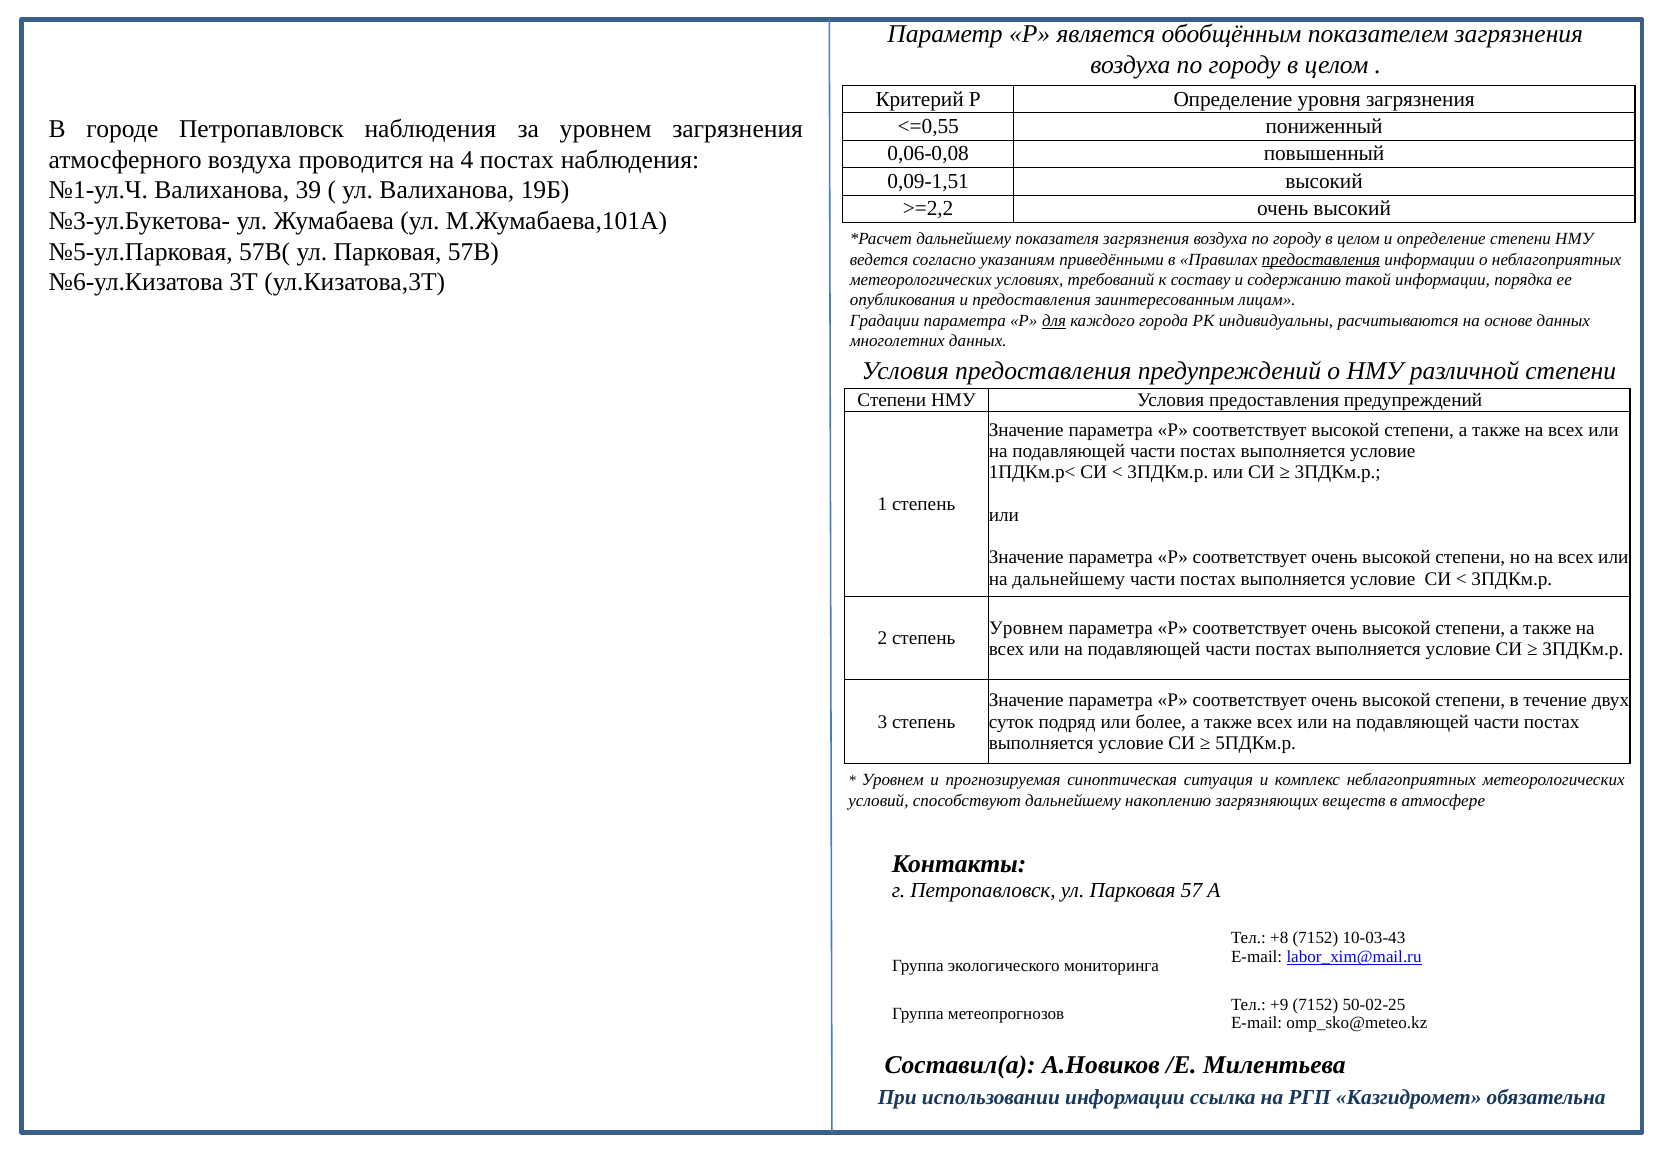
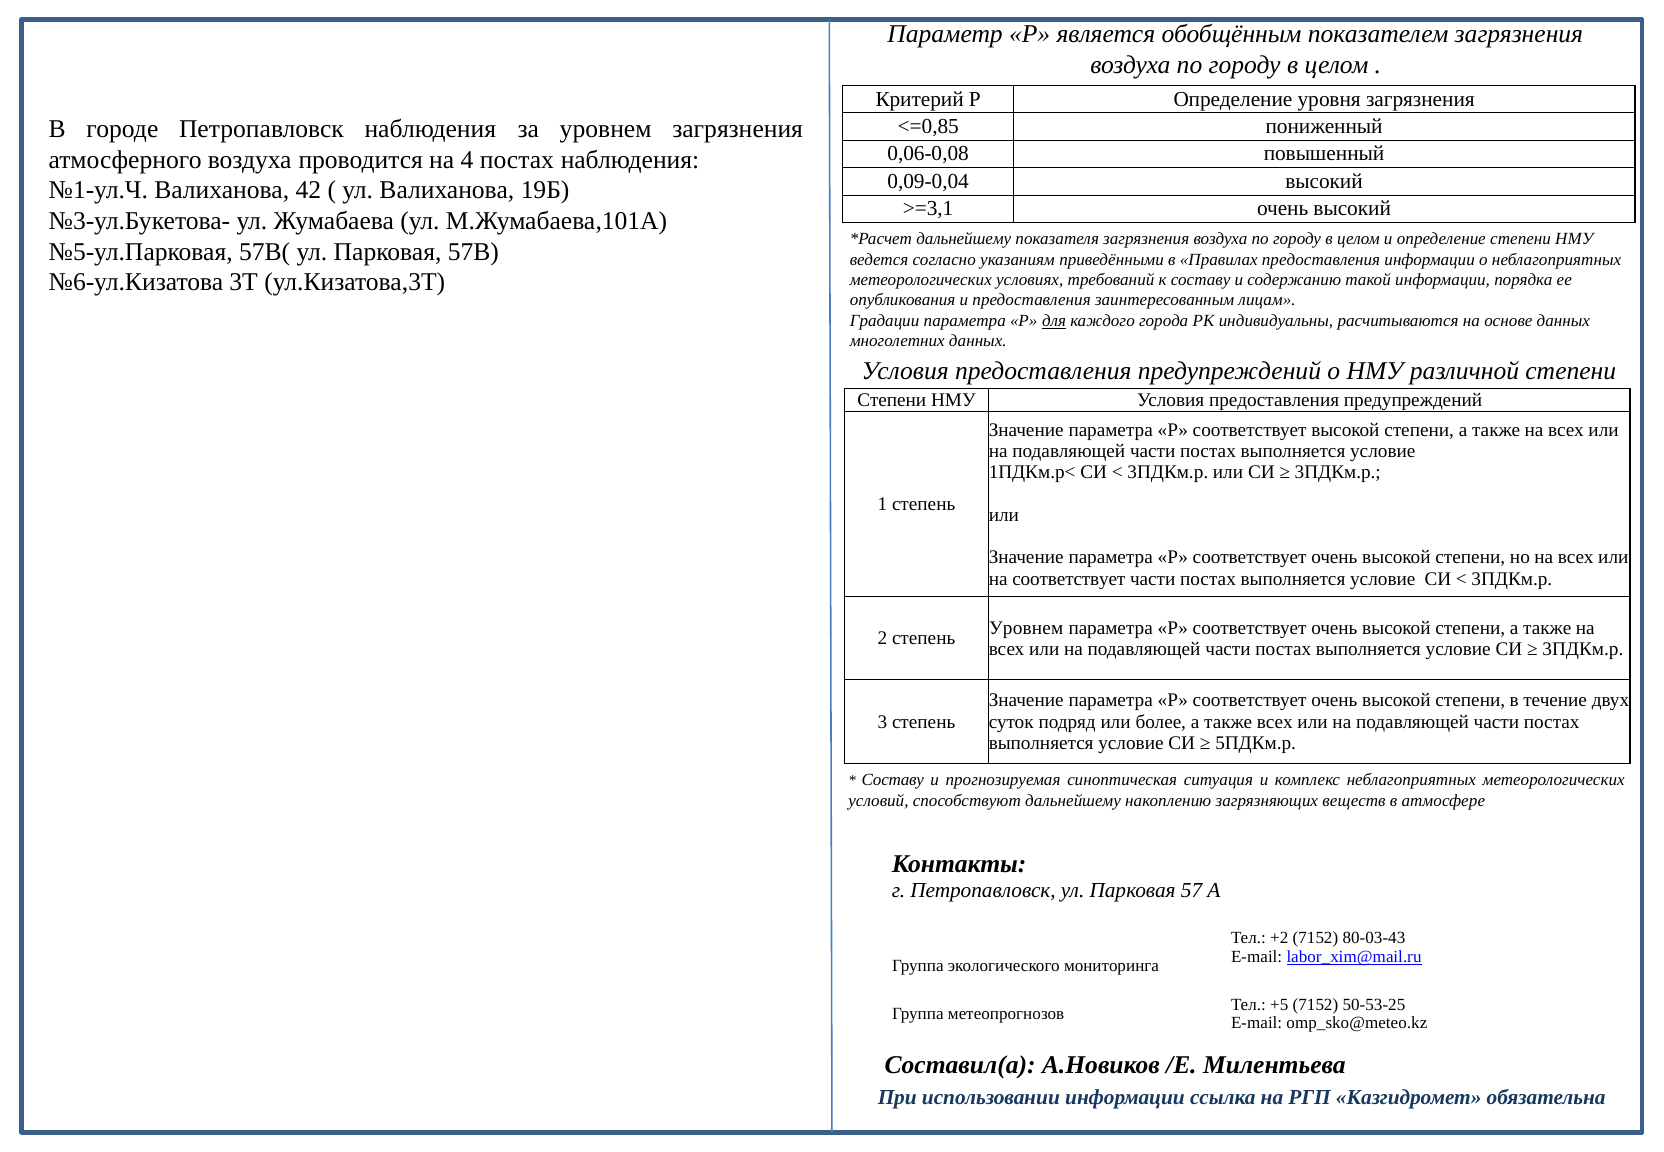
<=0,55: <=0,55 -> <=0,85
0,09-1,51: 0,09-1,51 -> 0,09-0,04
39: 39 -> 42
>=2,2: >=2,2 -> >=3,1
предоставления at (1321, 259) underline: present -> none
на дальнейшему: дальнейшему -> соответствует
Уровнем at (893, 780): Уровнем -> Составу
+8: +8 -> +2
10-03-43: 10-03-43 -> 80-03-43
+9: +9 -> +5
50-02-25: 50-02-25 -> 50-53-25
